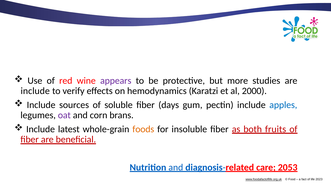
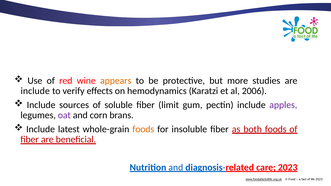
appears colour: purple -> orange
2000: 2000 -> 2006
days: days -> limit
apples colour: blue -> purple
both fruits: fruits -> foods
care 2053: 2053 -> 2023
